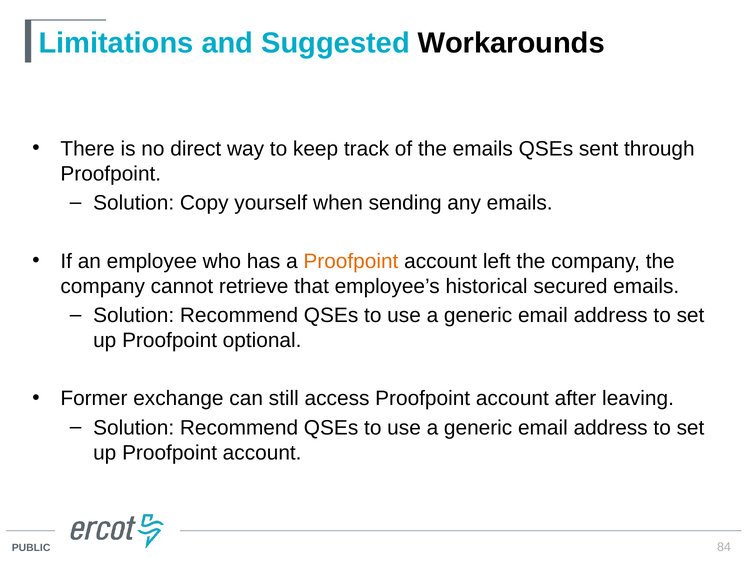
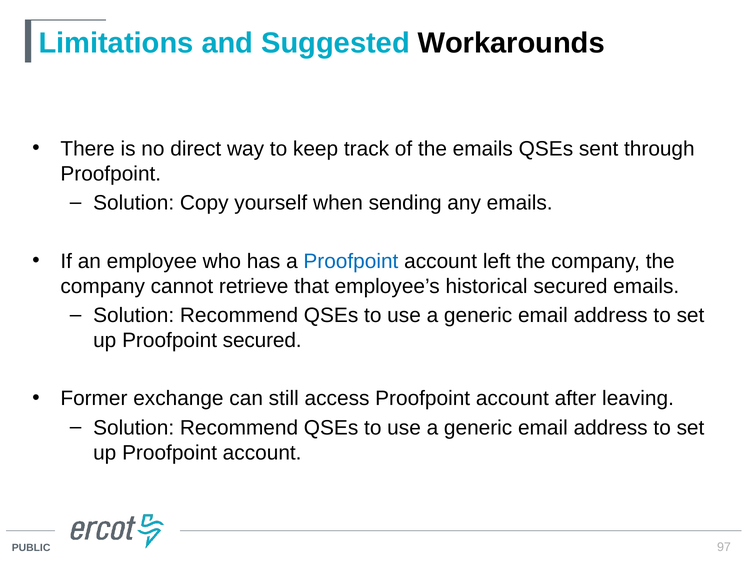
Proofpoint at (351, 261) colour: orange -> blue
Proofpoint optional: optional -> secured
84: 84 -> 97
